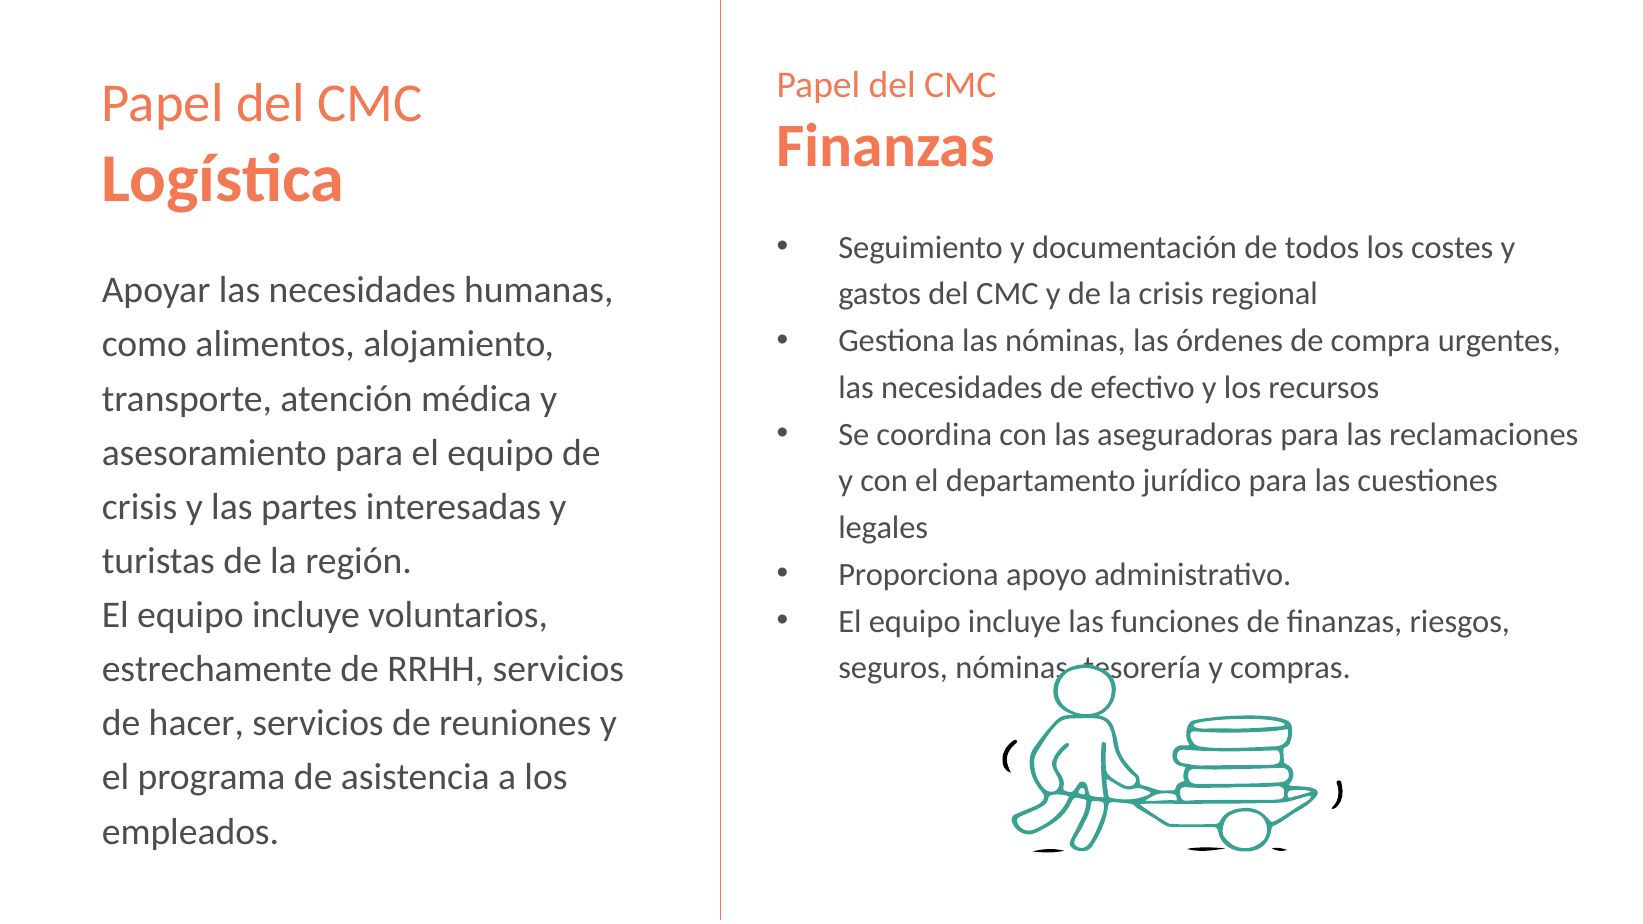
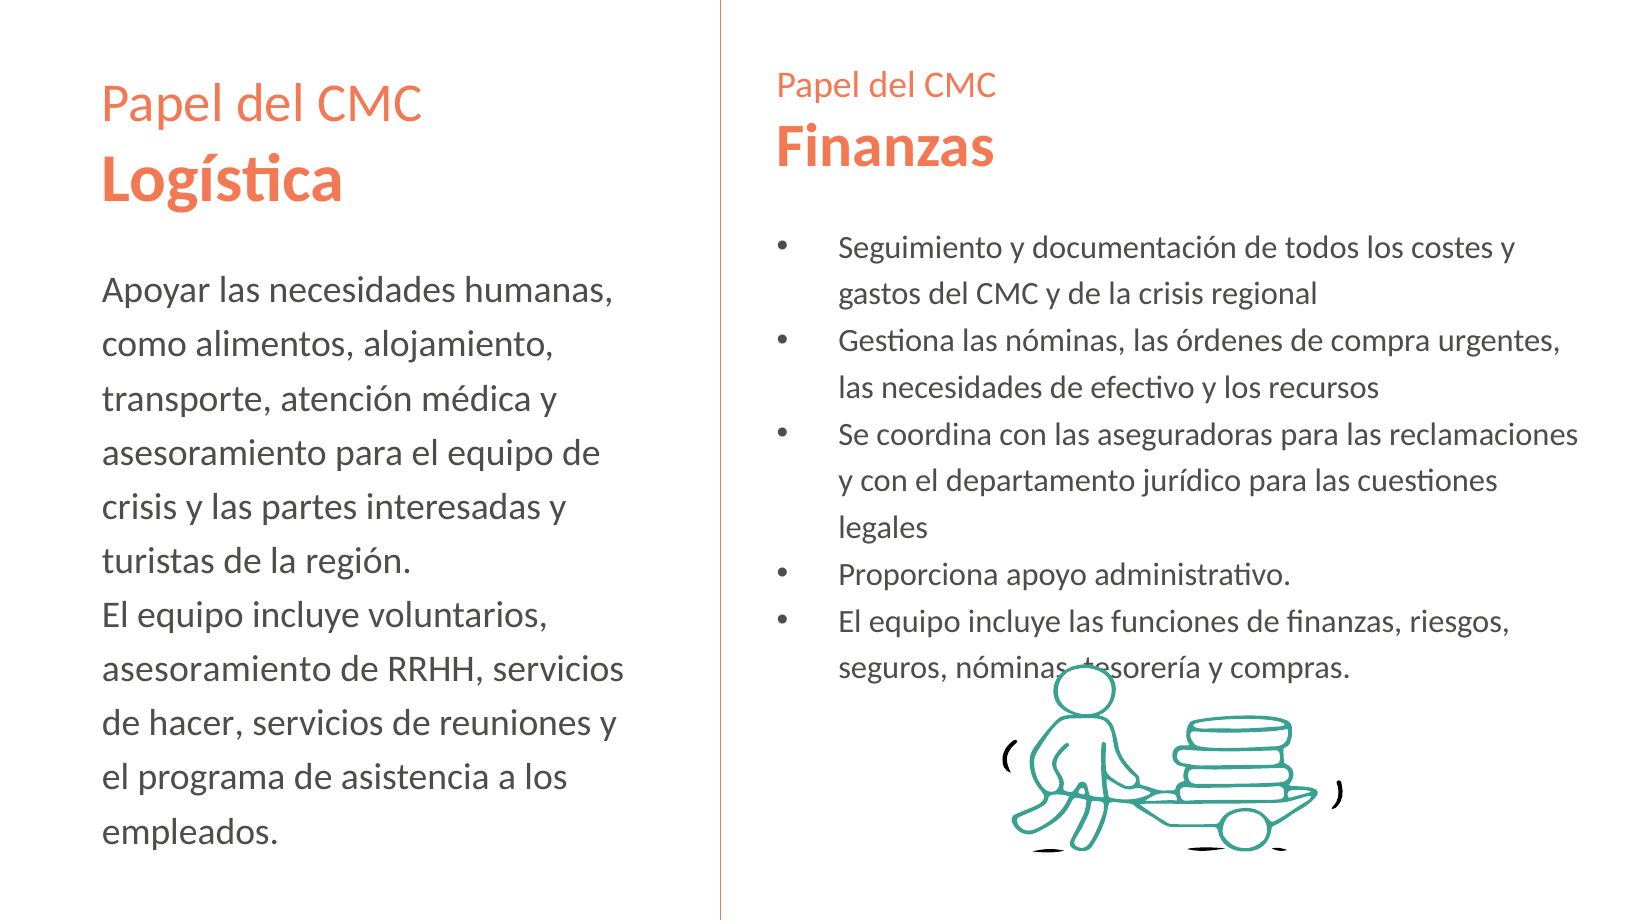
estrechamente at (217, 669): estrechamente -> asesoramiento
